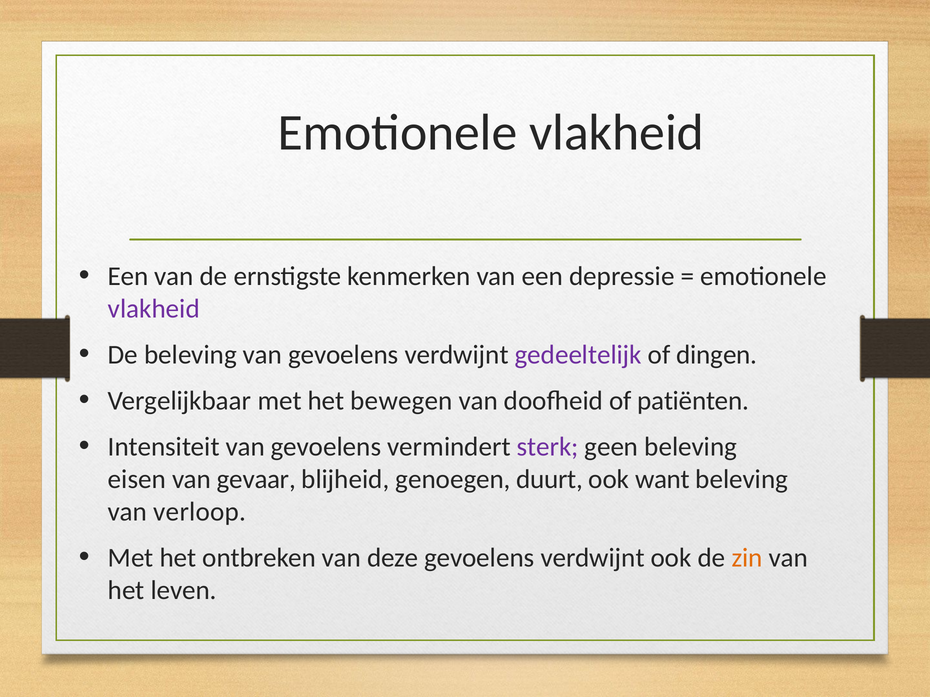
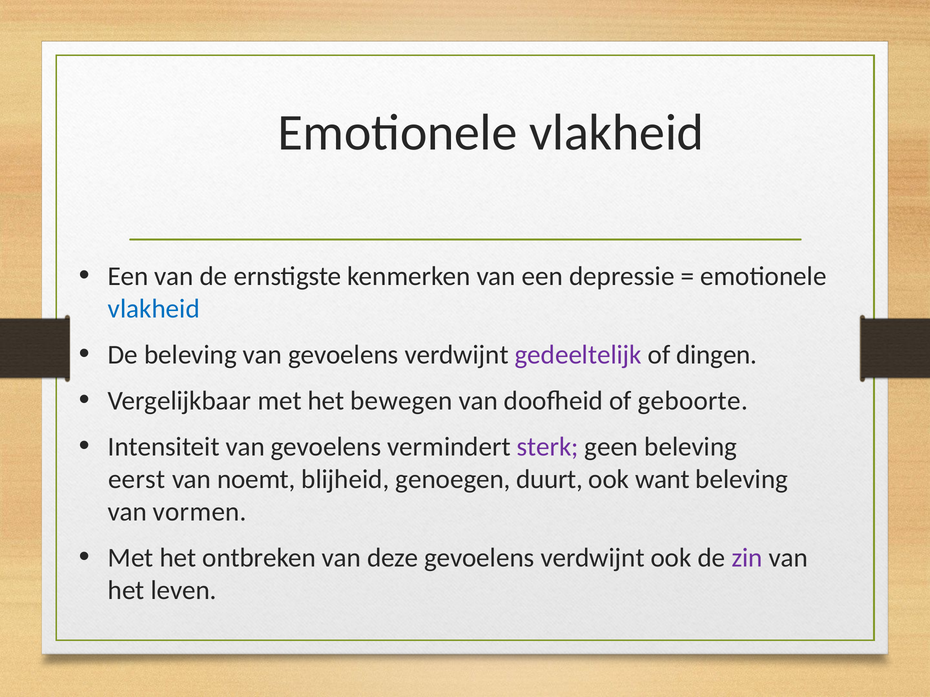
vlakheid at (154, 309) colour: purple -> blue
patiënten: patiënten -> geboorte
eisen: eisen -> eerst
gevaar: gevaar -> noemt
verloop: verloop -> vormen
zin colour: orange -> purple
